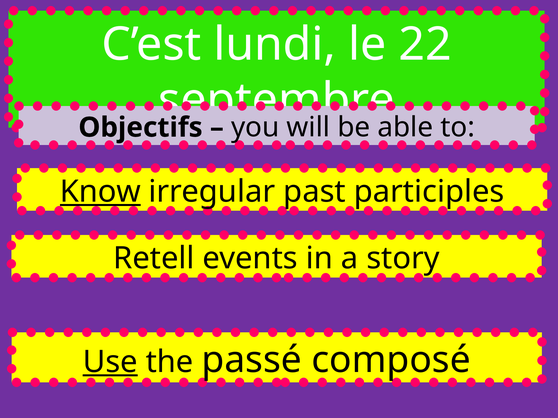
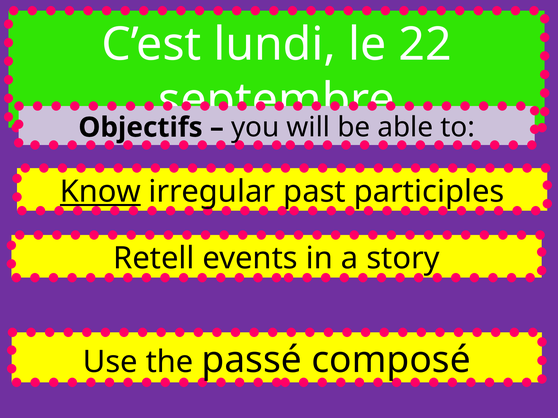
Use underline: present -> none
